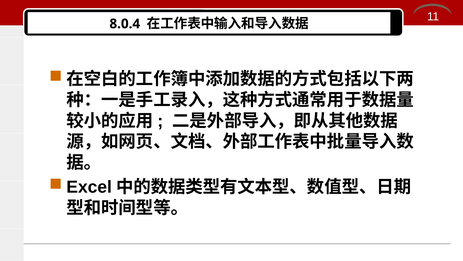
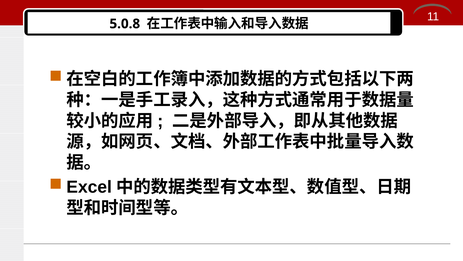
8.0.4: 8.0.4 -> 5.0.8
